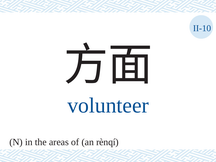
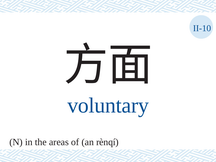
volunteer: volunteer -> voluntary
